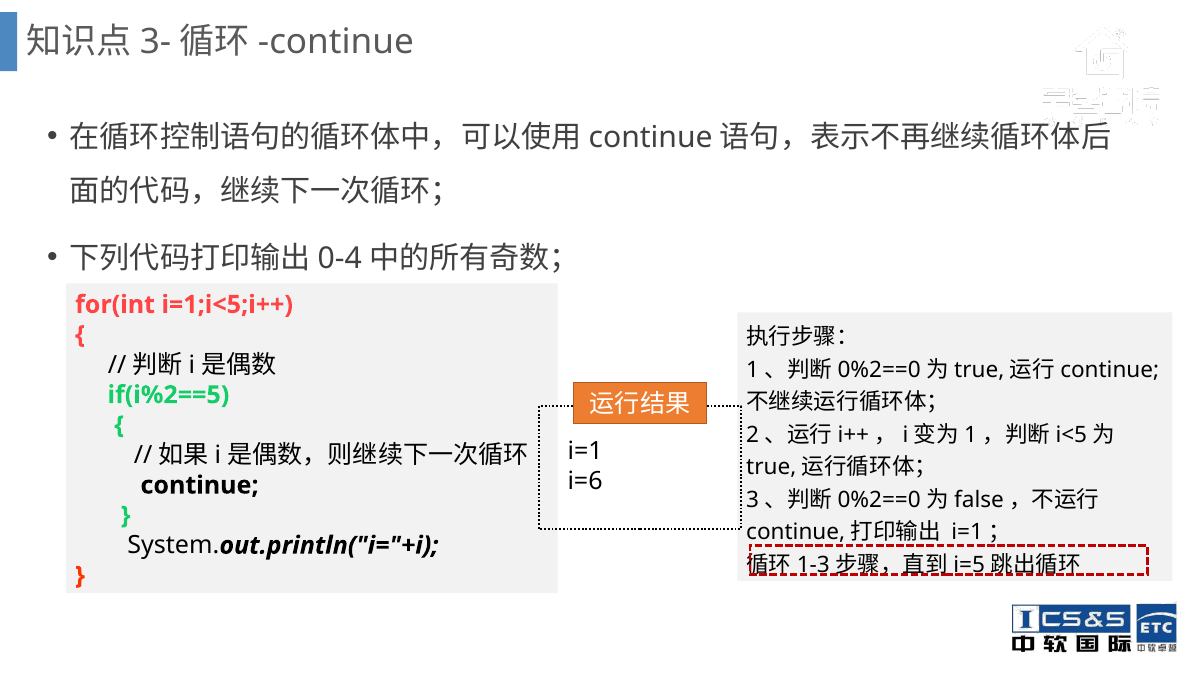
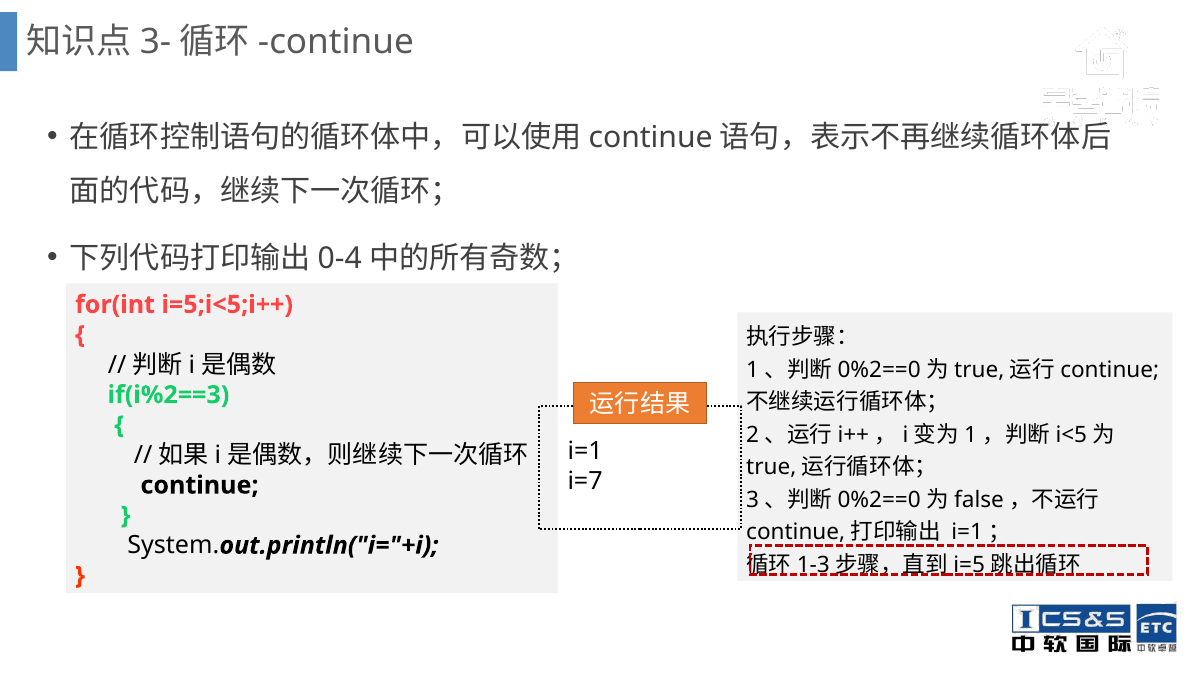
i=1;i<5;i++: i=1;i<5;i++ -> i=5;i<5;i++
if(i%2==5: if(i%2==5 -> if(i%2==3
i=6: i=6 -> i=7
